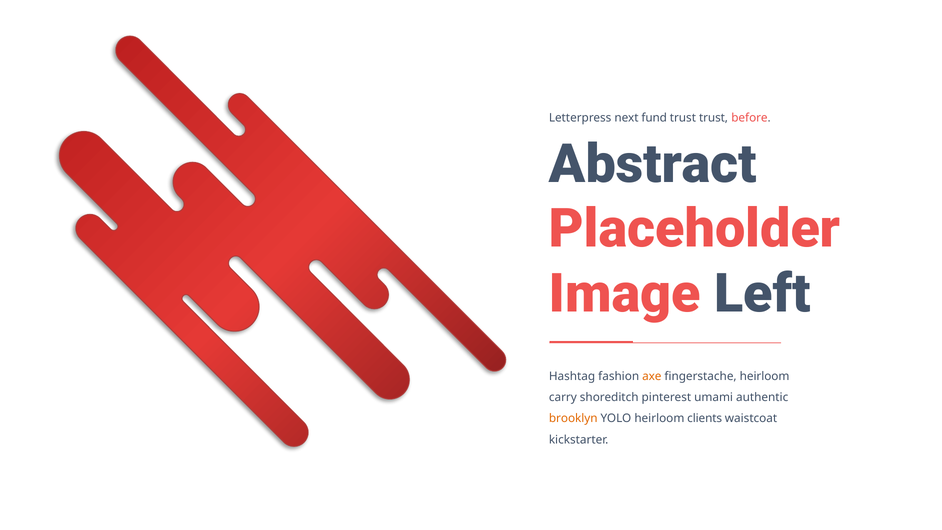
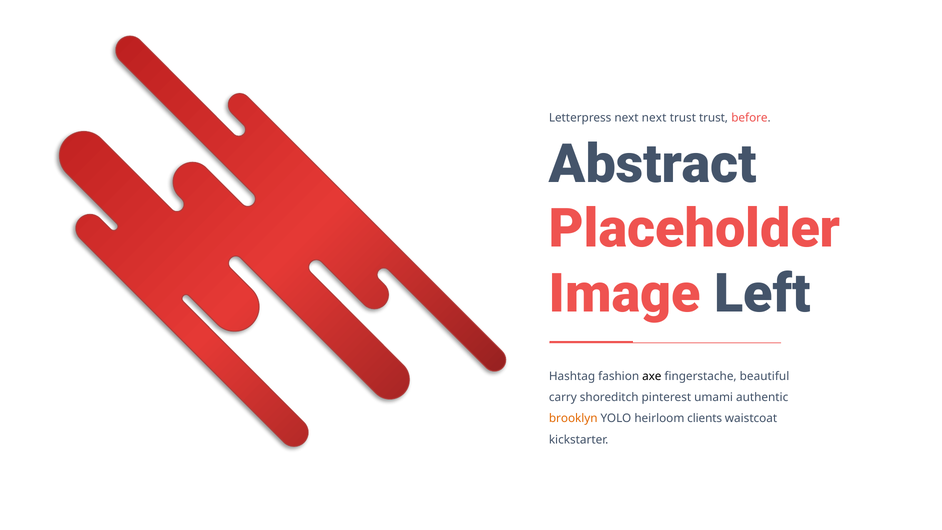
next fund: fund -> next
axe colour: orange -> black
fingerstache heirloom: heirloom -> beautiful
